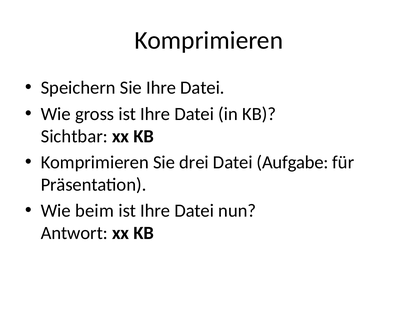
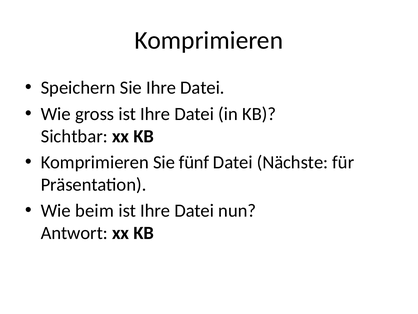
drei: drei -> fünf
Aufgabe: Aufgabe -> Nächste
